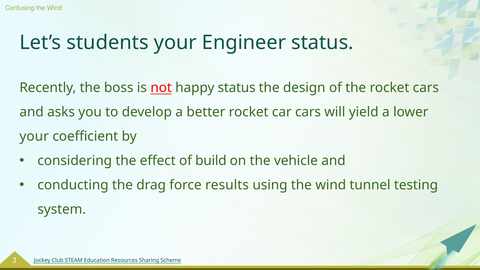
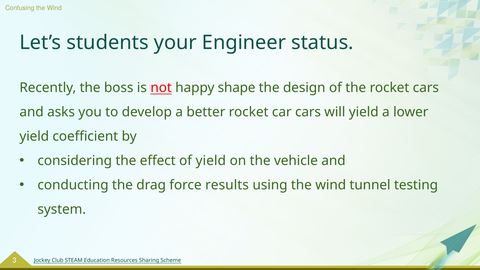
happy status: status -> shape
your at (34, 136): your -> yield
of build: build -> yield
